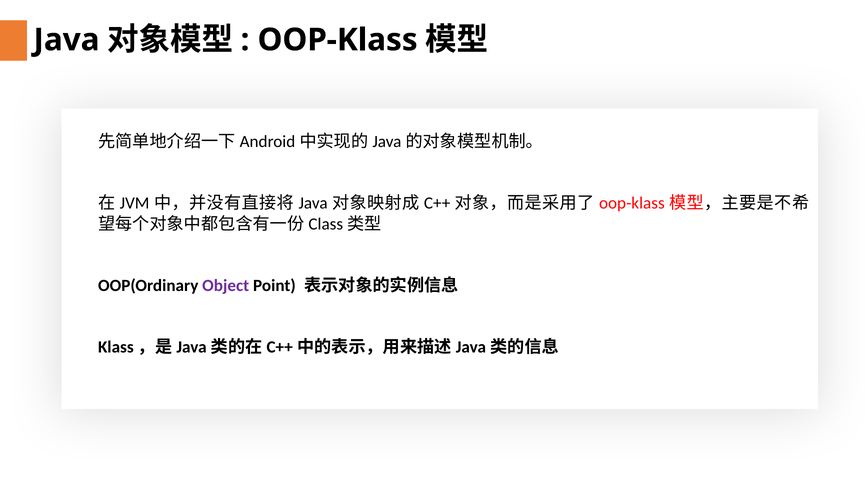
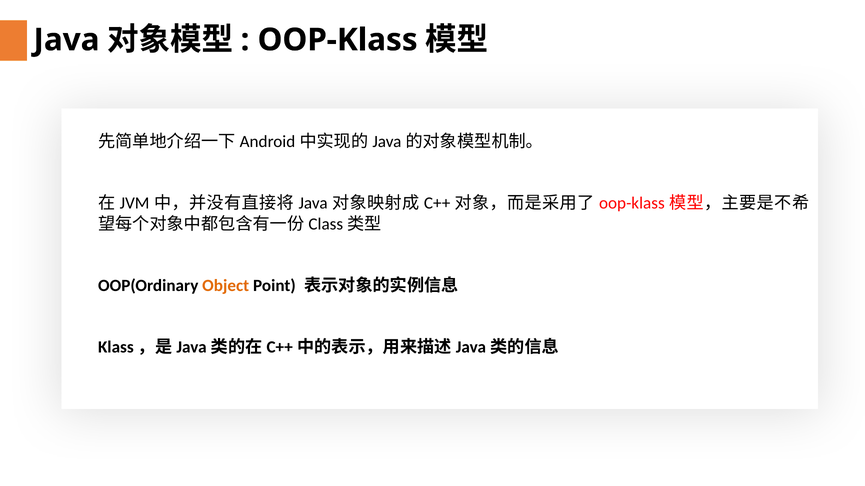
Object colour: purple -> orange
